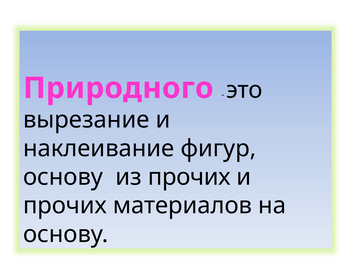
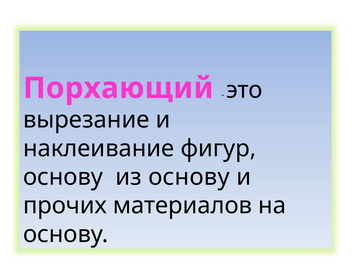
Природного: Природного -> Порхающий
из прочих: прочих -> основу
